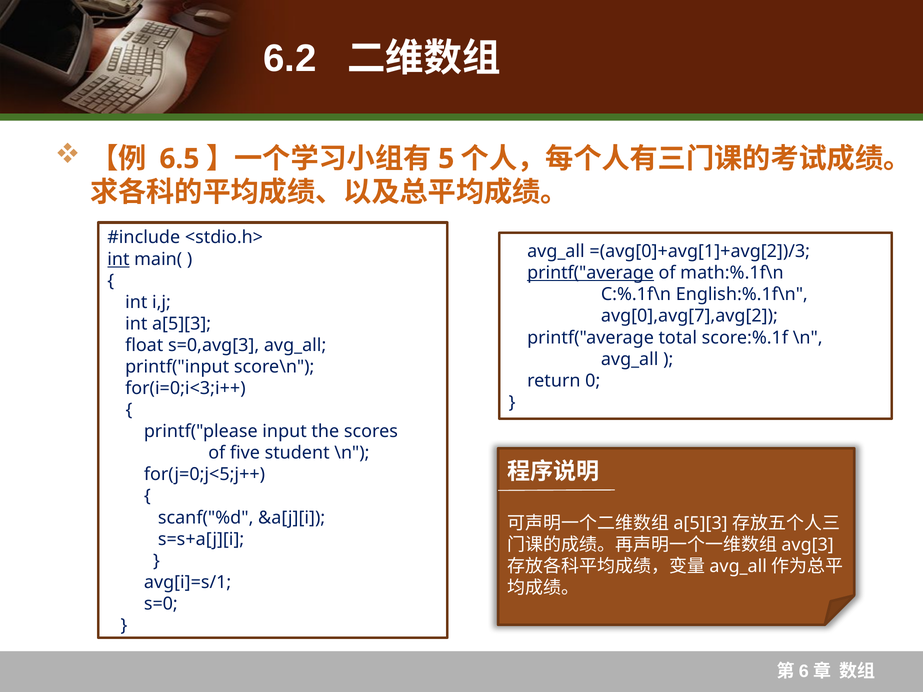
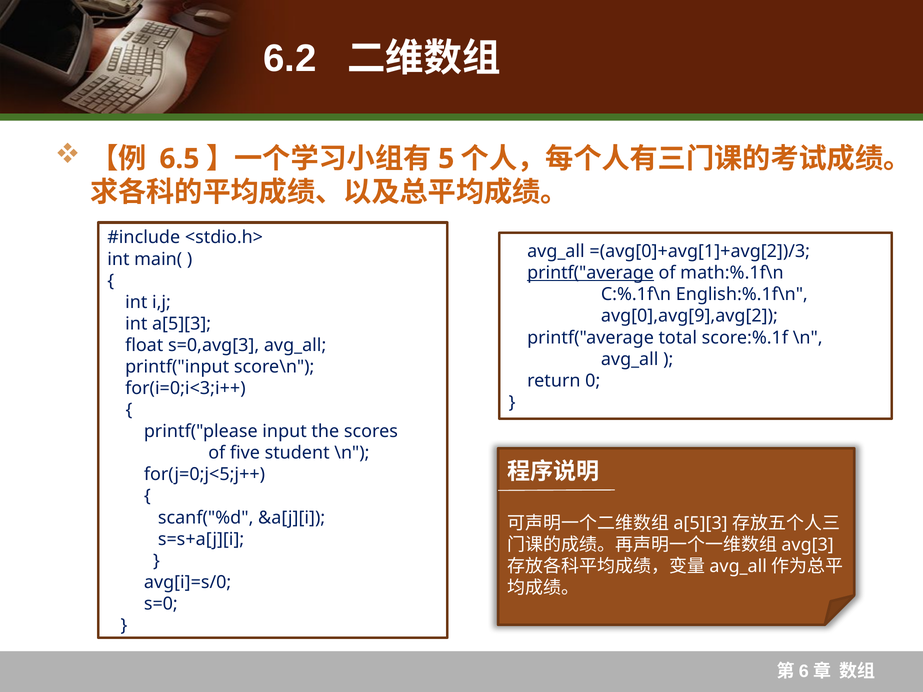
int at (118, 259) underline: present -> none
avg[0],avg[7],avg[2: avg[0],avg[7],avg[2 -> avg[0],avg[9],avg[2
avg[i]=s/1: avg[i]=s/1 -> avg[i]=s/0
